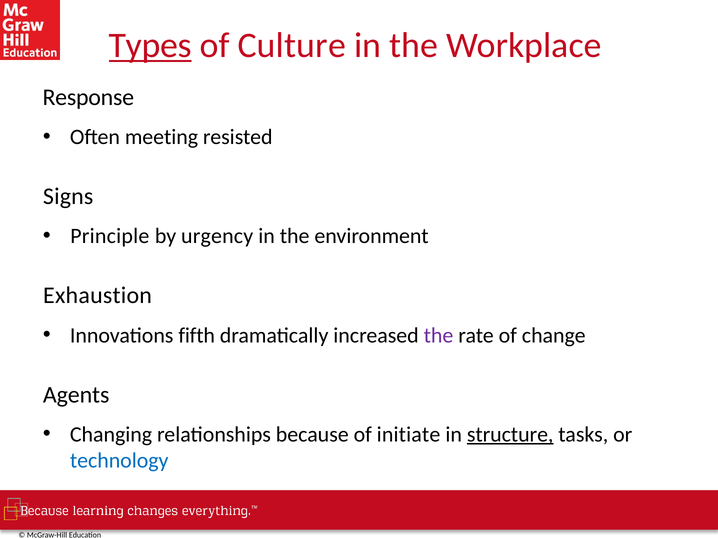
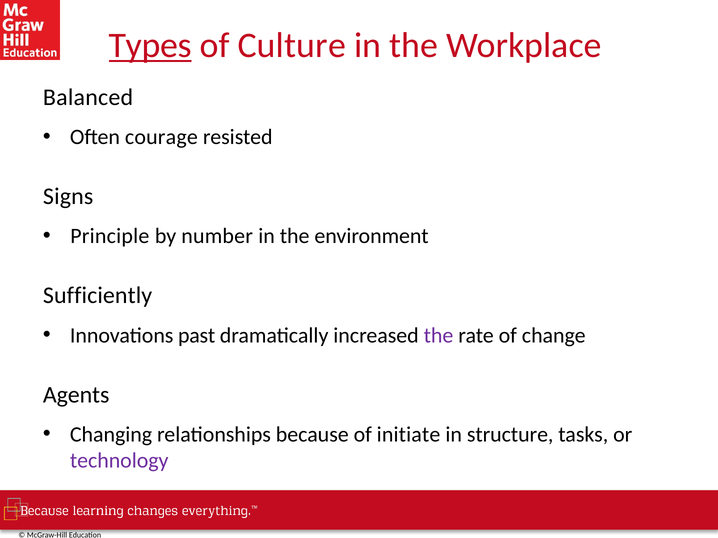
Response: Response -> Balanced
meeting: meeting -> courage
urgency: urgency -> number
Exhaustion: Exhaustion -> Sufficiently
fifth: fifth -> past
structure underline: present -> none
technology colour: blue -> purple
